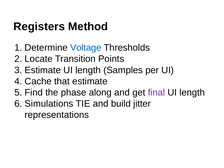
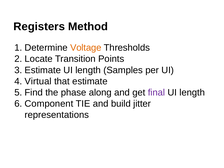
Voltage colour: blue -> orange
Cache: Cache -> Virtual
Simulations: Simulations -> Component
